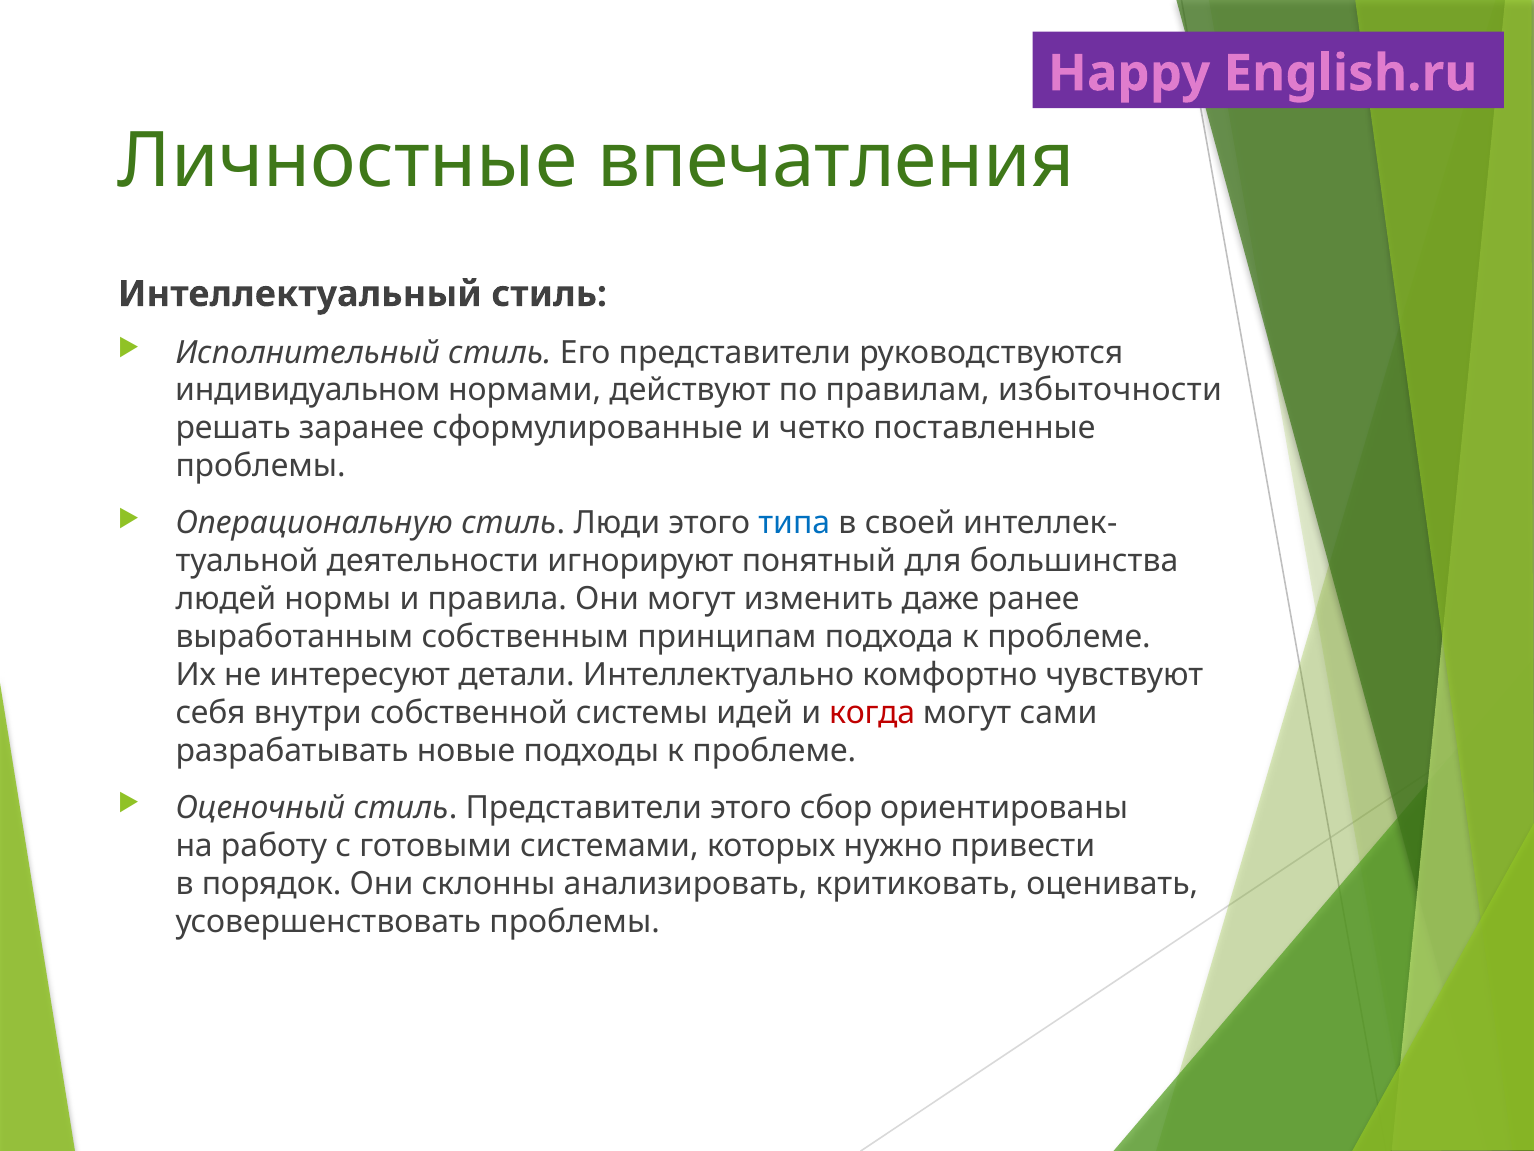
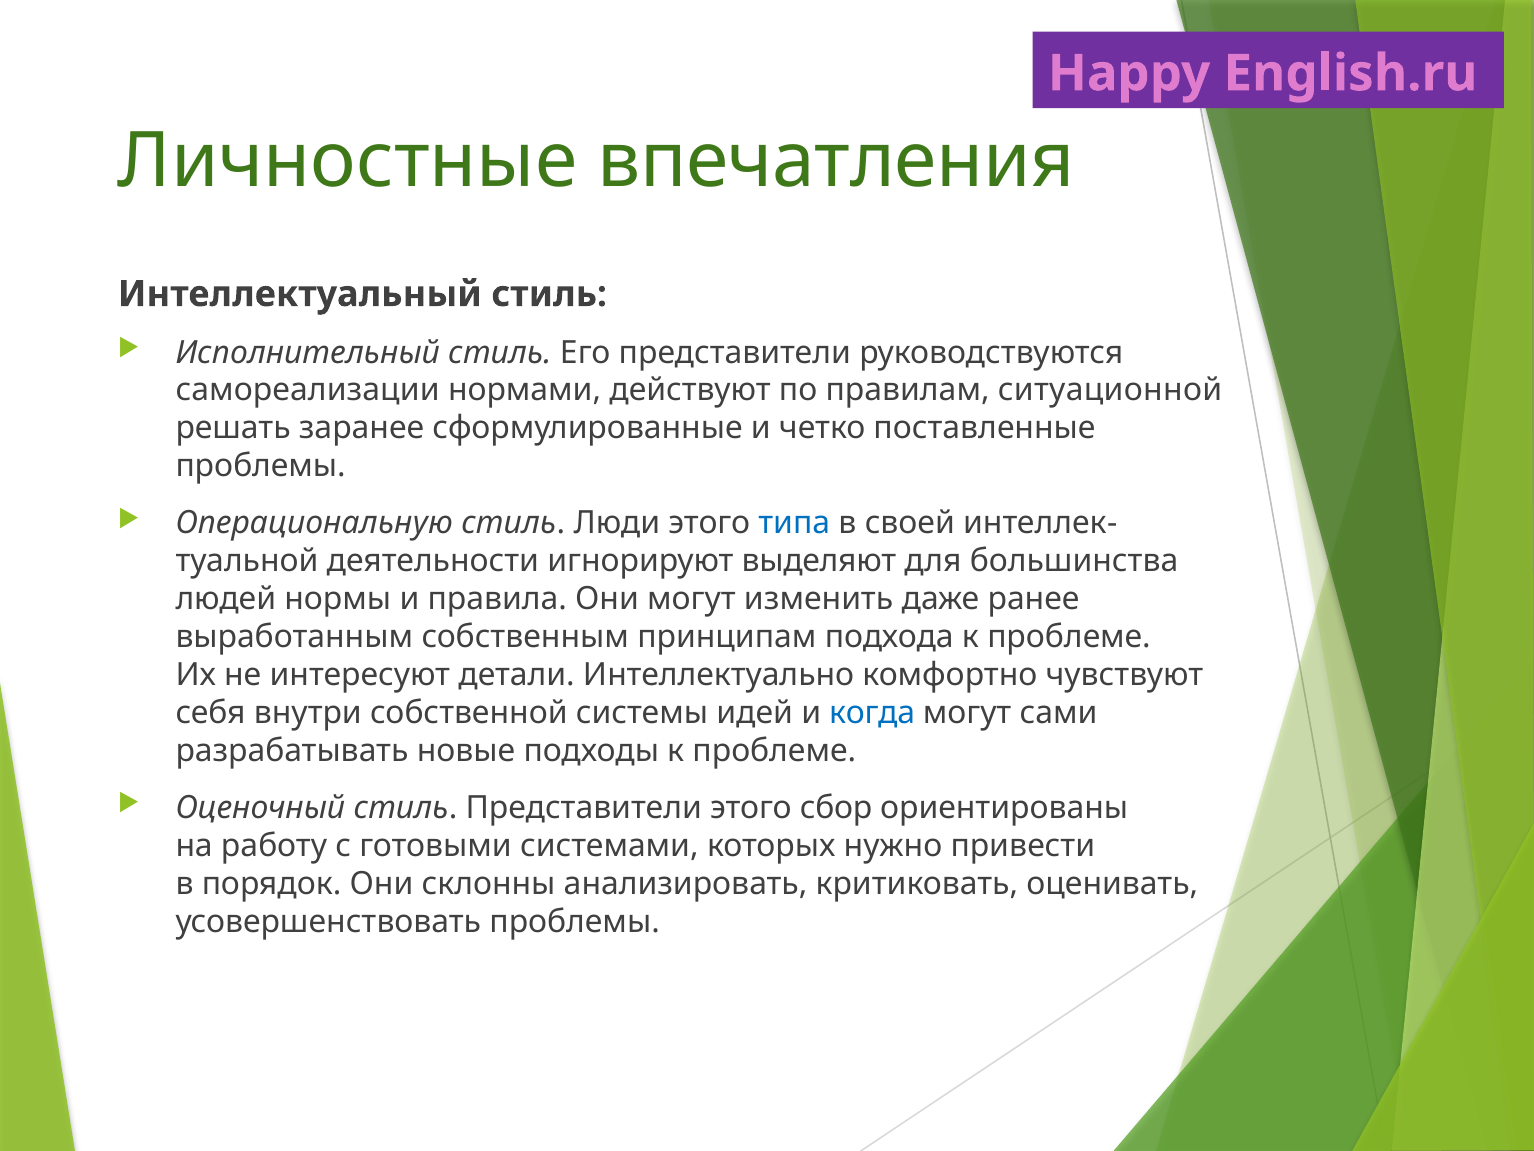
индивидуальном: индивидуальном -> самореализации
избыточности: избыточности -> ситуационной
понятный: понятный -> выделяют
когда colour: red -> blue
